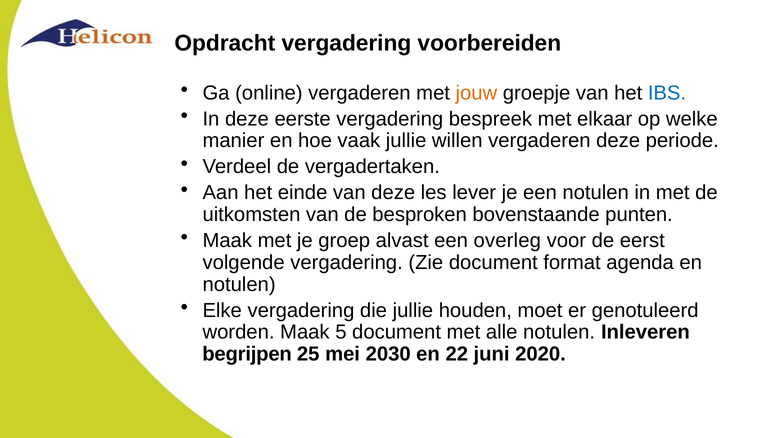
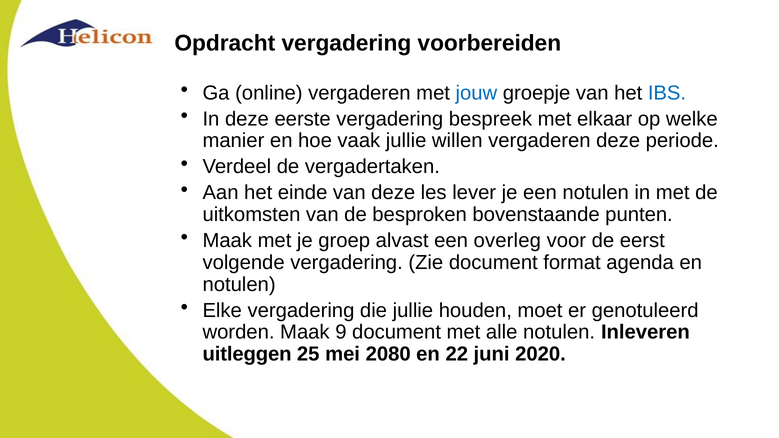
jouw colour: orange -> blue
5: 5 -> 9
begrijpen: begrijpen -> uitleggen
2030: 2030 -> 2080
